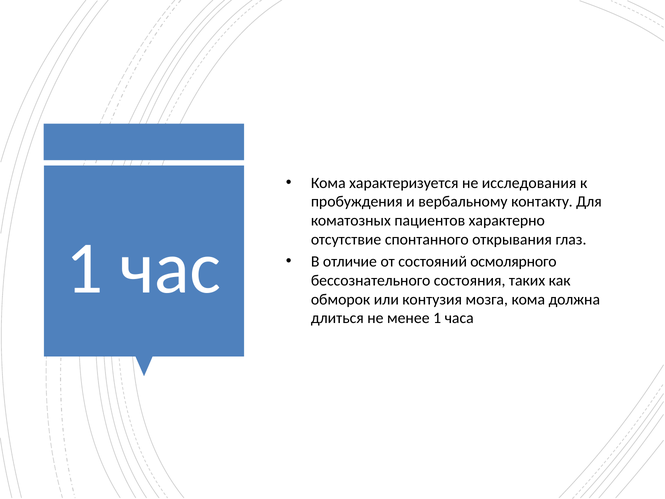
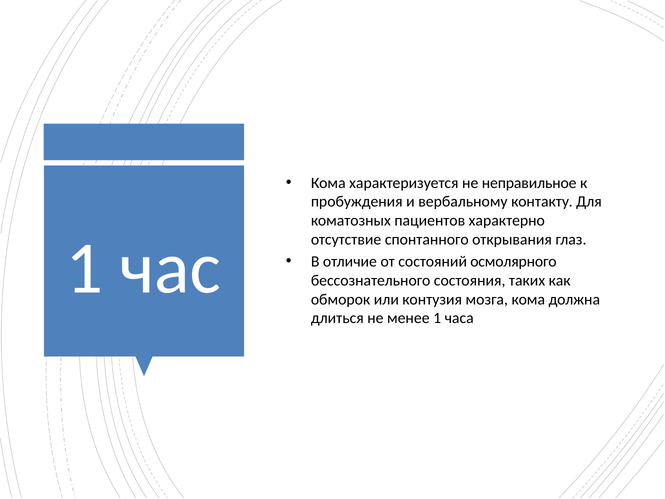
исследования: исследования -> неправильное
